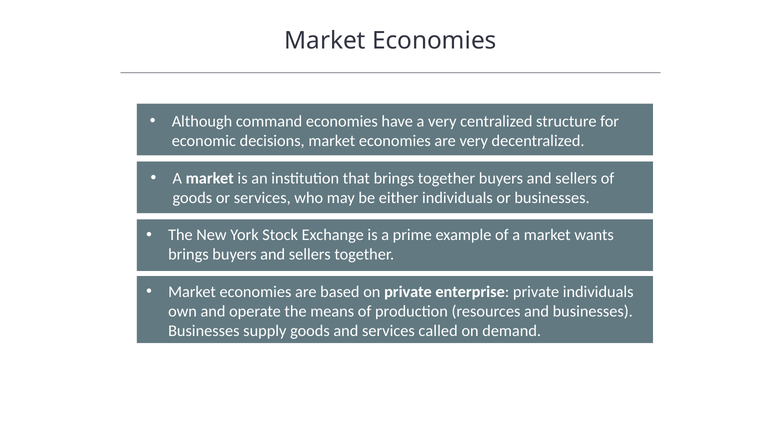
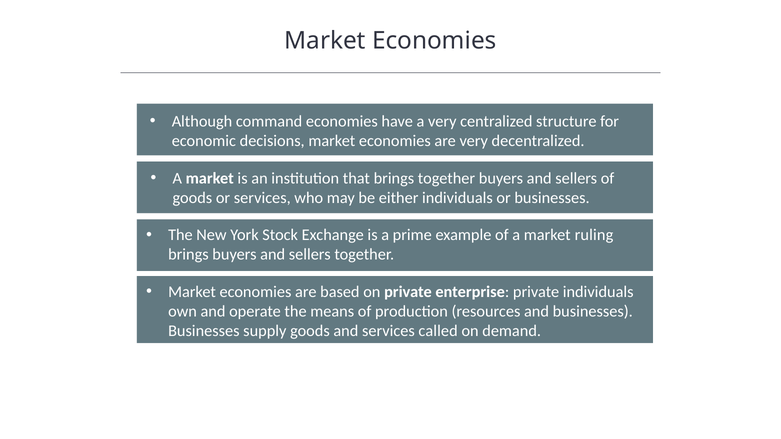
wants: wants -> ruling
